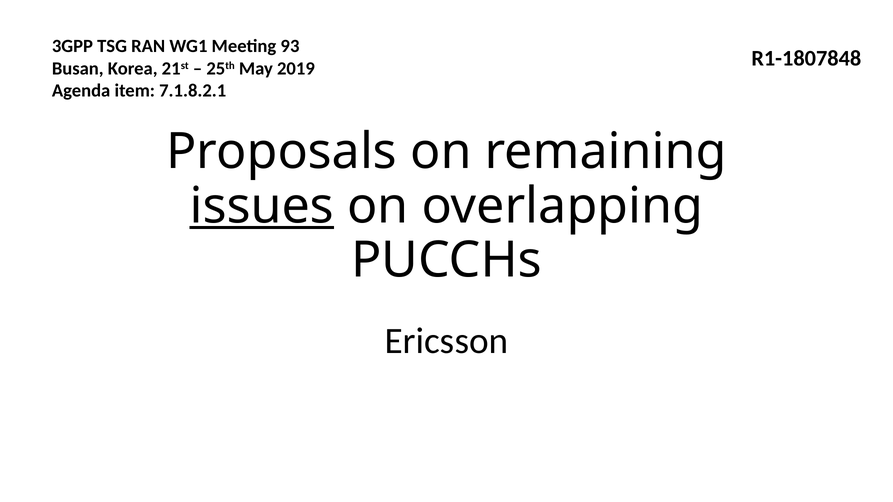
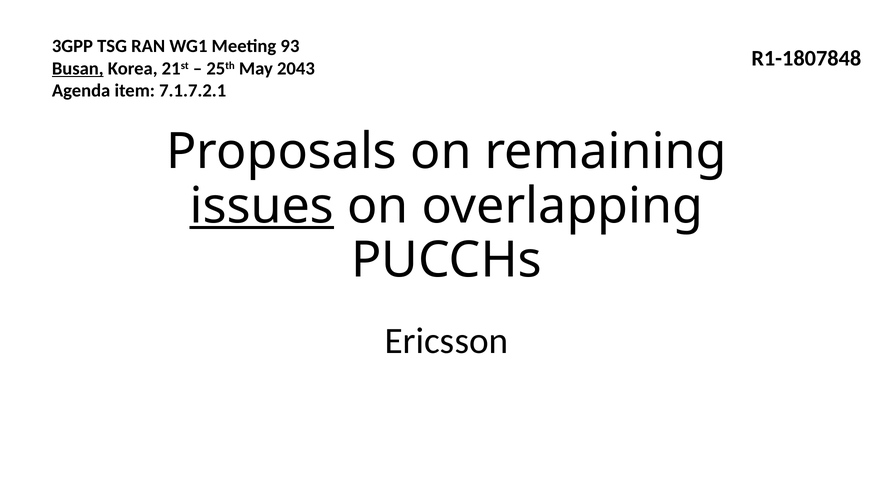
Busan underline: none -> present
2019: 2019 -> 2043
7.1.8.2.1: 7.1.8.2.1 -> 7.1.7.2.1
